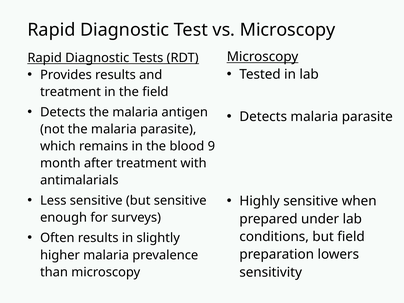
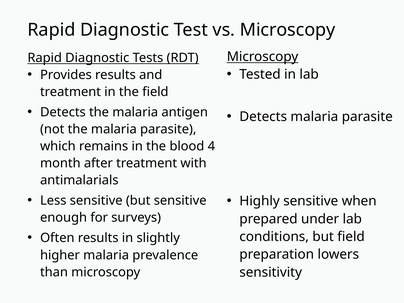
9: 9 -> 4
